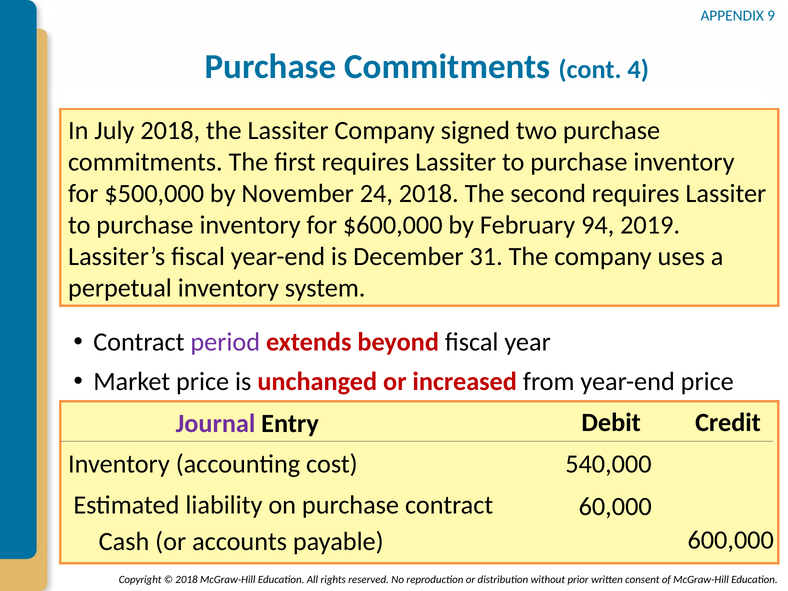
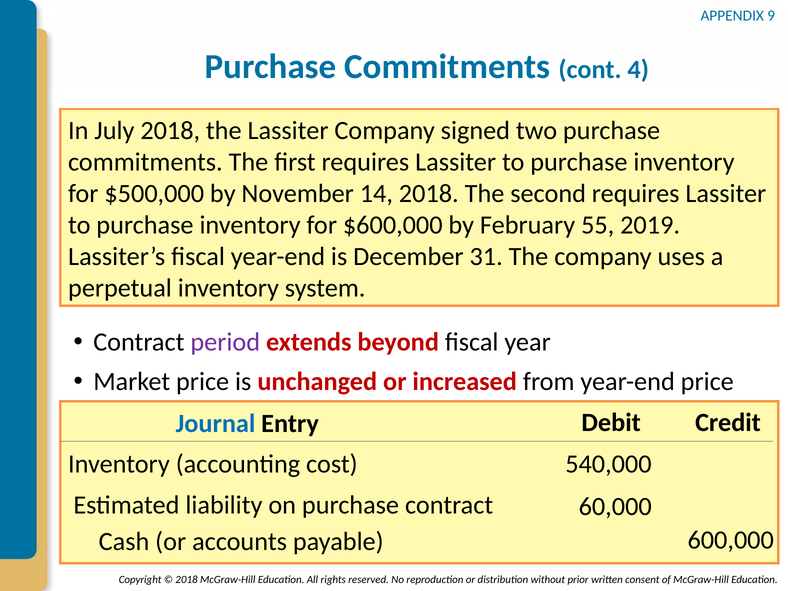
24: 24 -> 14
94: 94 -> 55
Journal colour: purple -> blue
